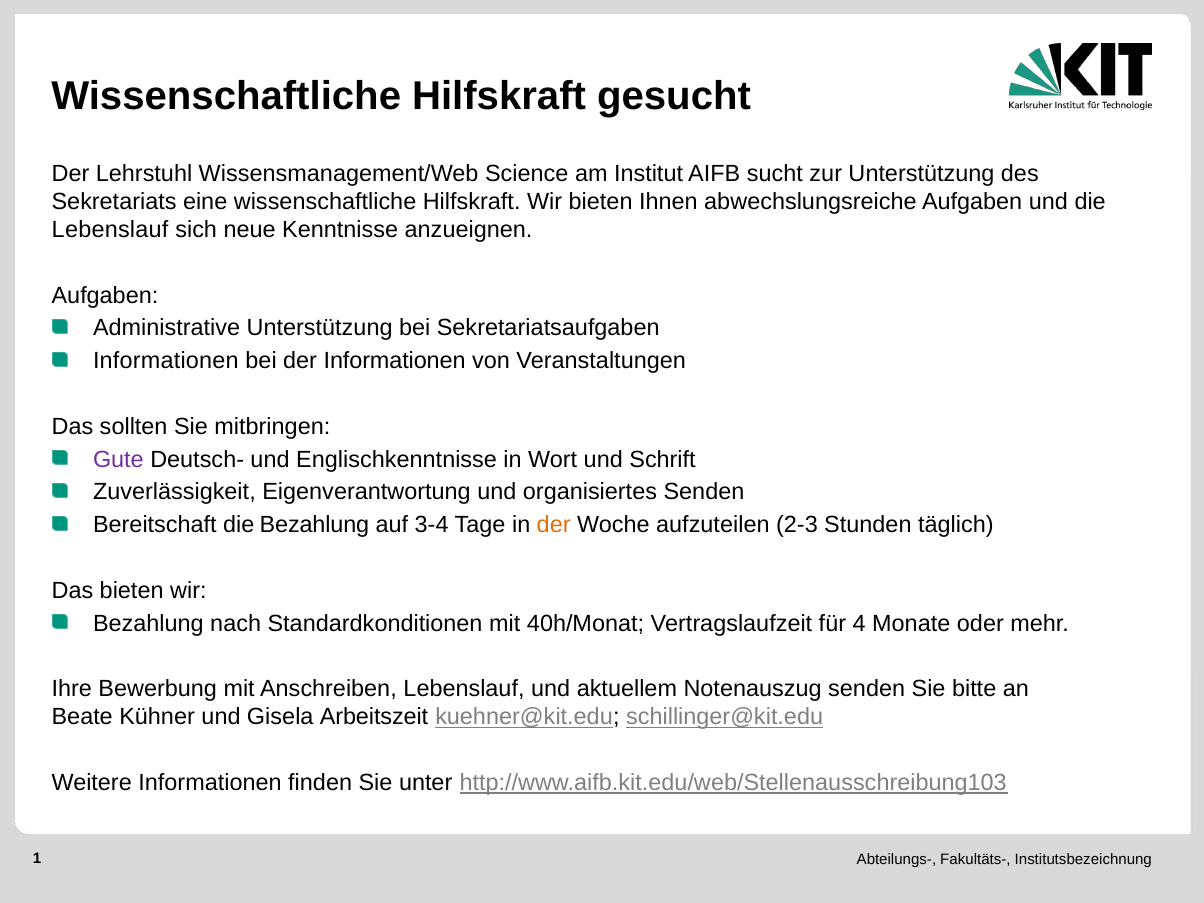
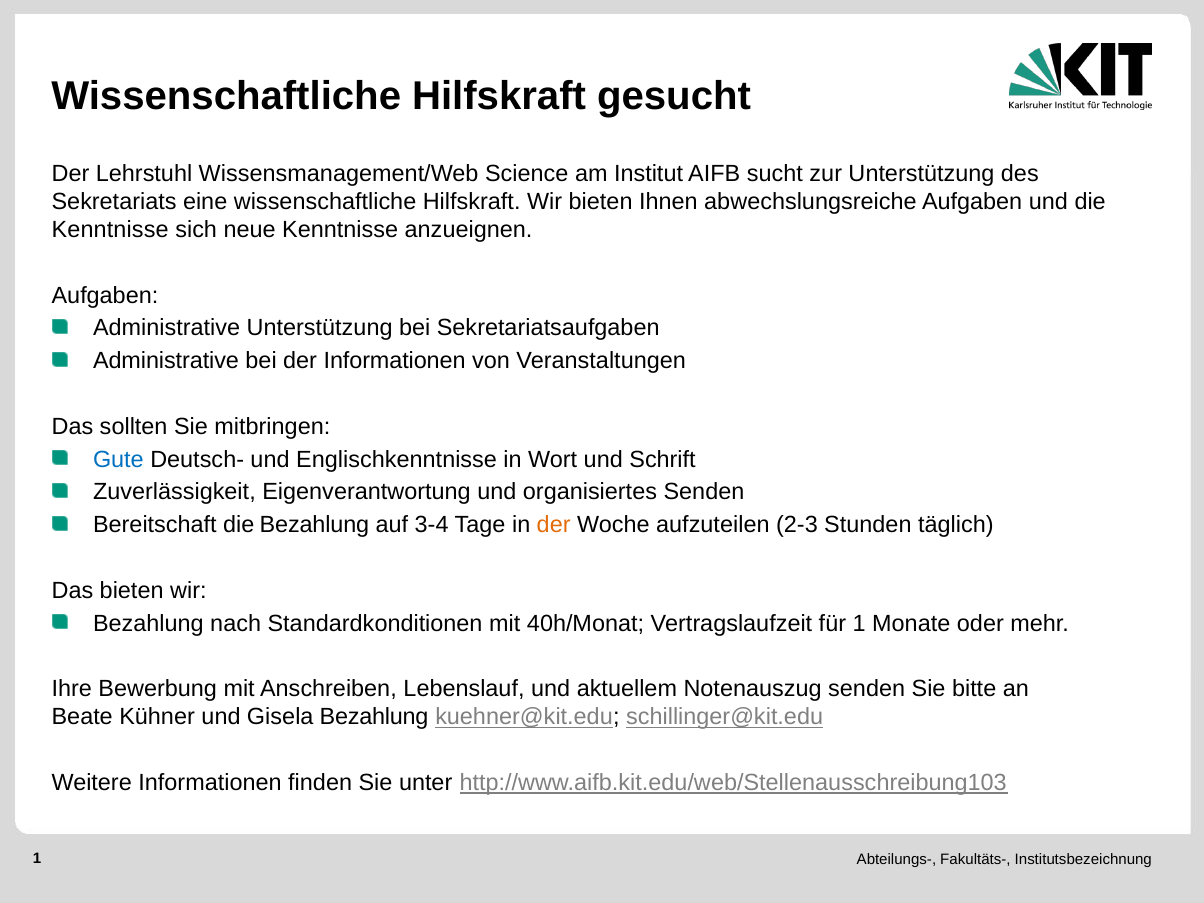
Lebenslauf at (110, 230): Lebenslauf -> Kenntnisse
Informationen at (166, 361): Informationen -> Administrative
Gute colour: purple -> blue
für 4: 4 -> 1
Gisela Arbeitszeit: Arbeitszeit -> Bezahlung
